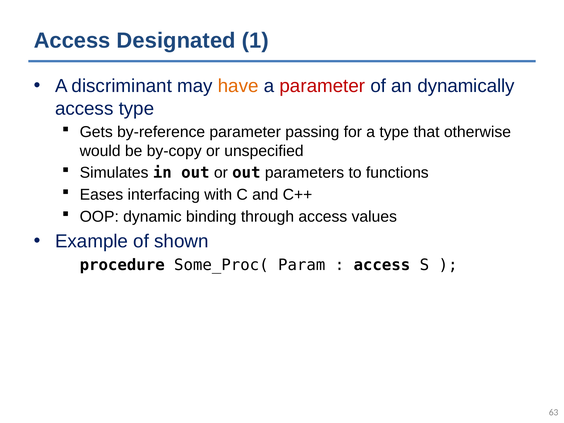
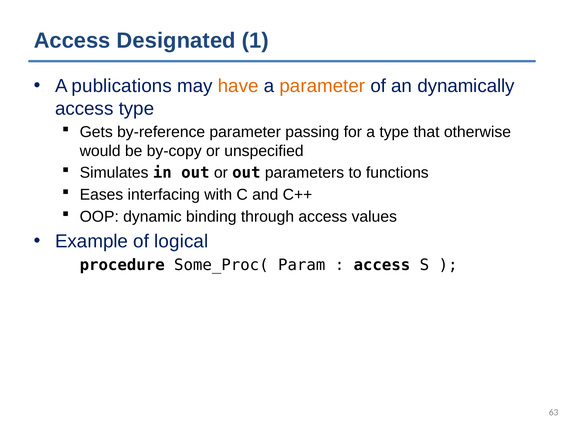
discriminant: discriminant -> publications
parameter at (322, 86) colour: red -> orange
shown: shown -> logical
